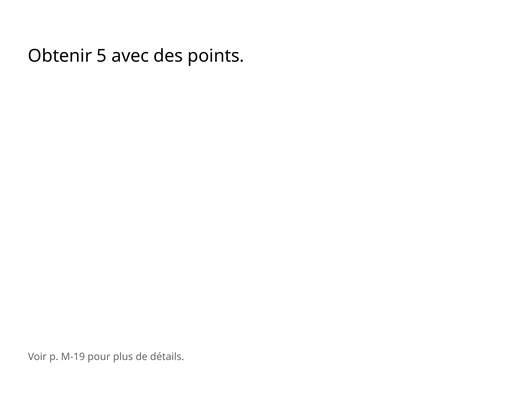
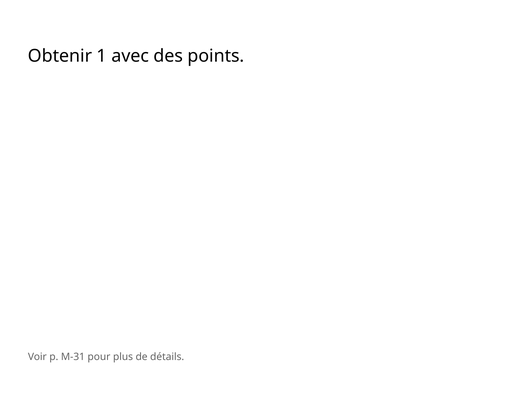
5: 5 -> 1
M-19: M-19 -> M-31
